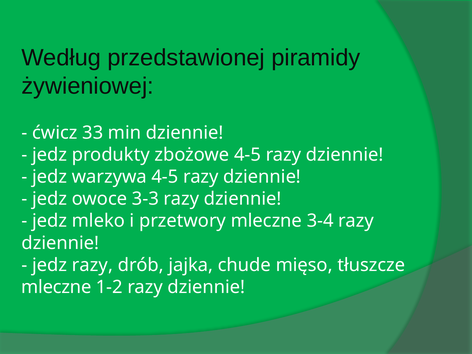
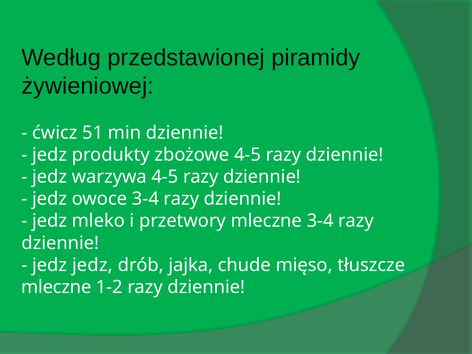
33: 33 -> 51
owoce 3-3: 3-3 -> 3-4
jedz razy: razy -> jedz
